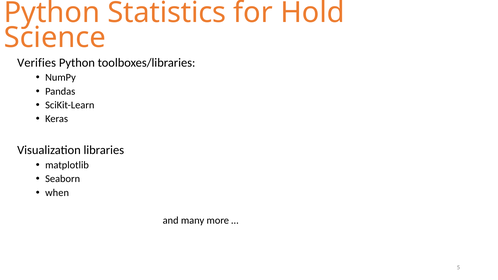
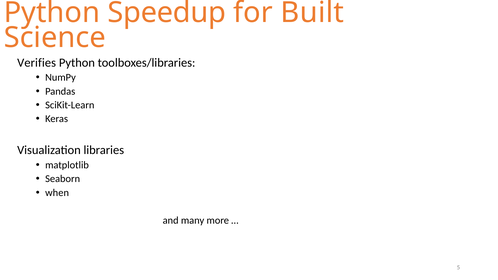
Statistics: Statistics -> Speedup
Hold: Hold -> Built
